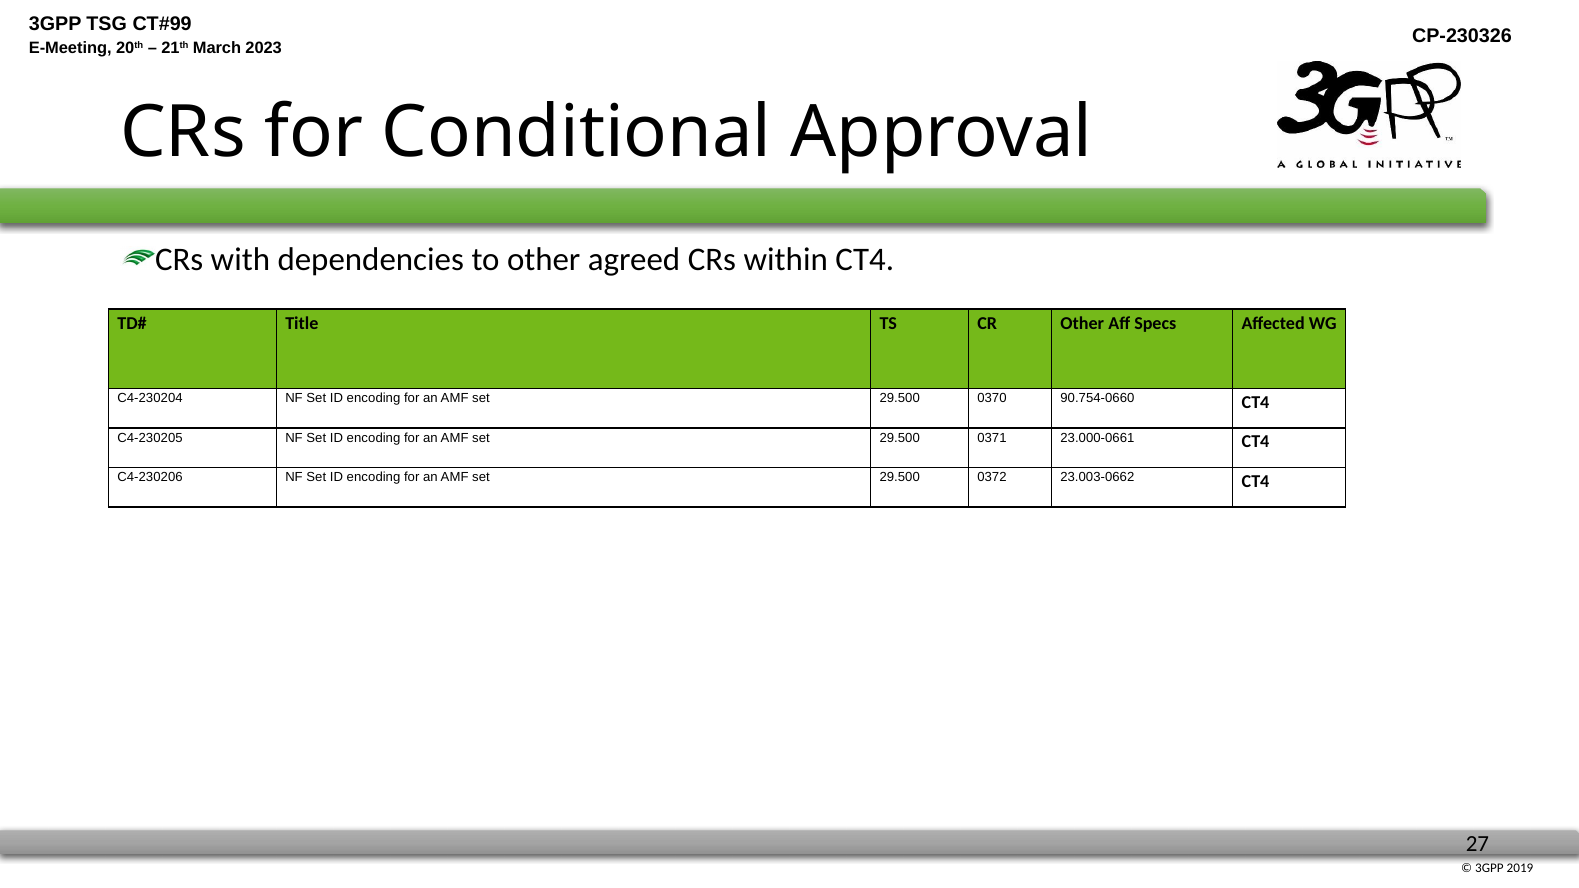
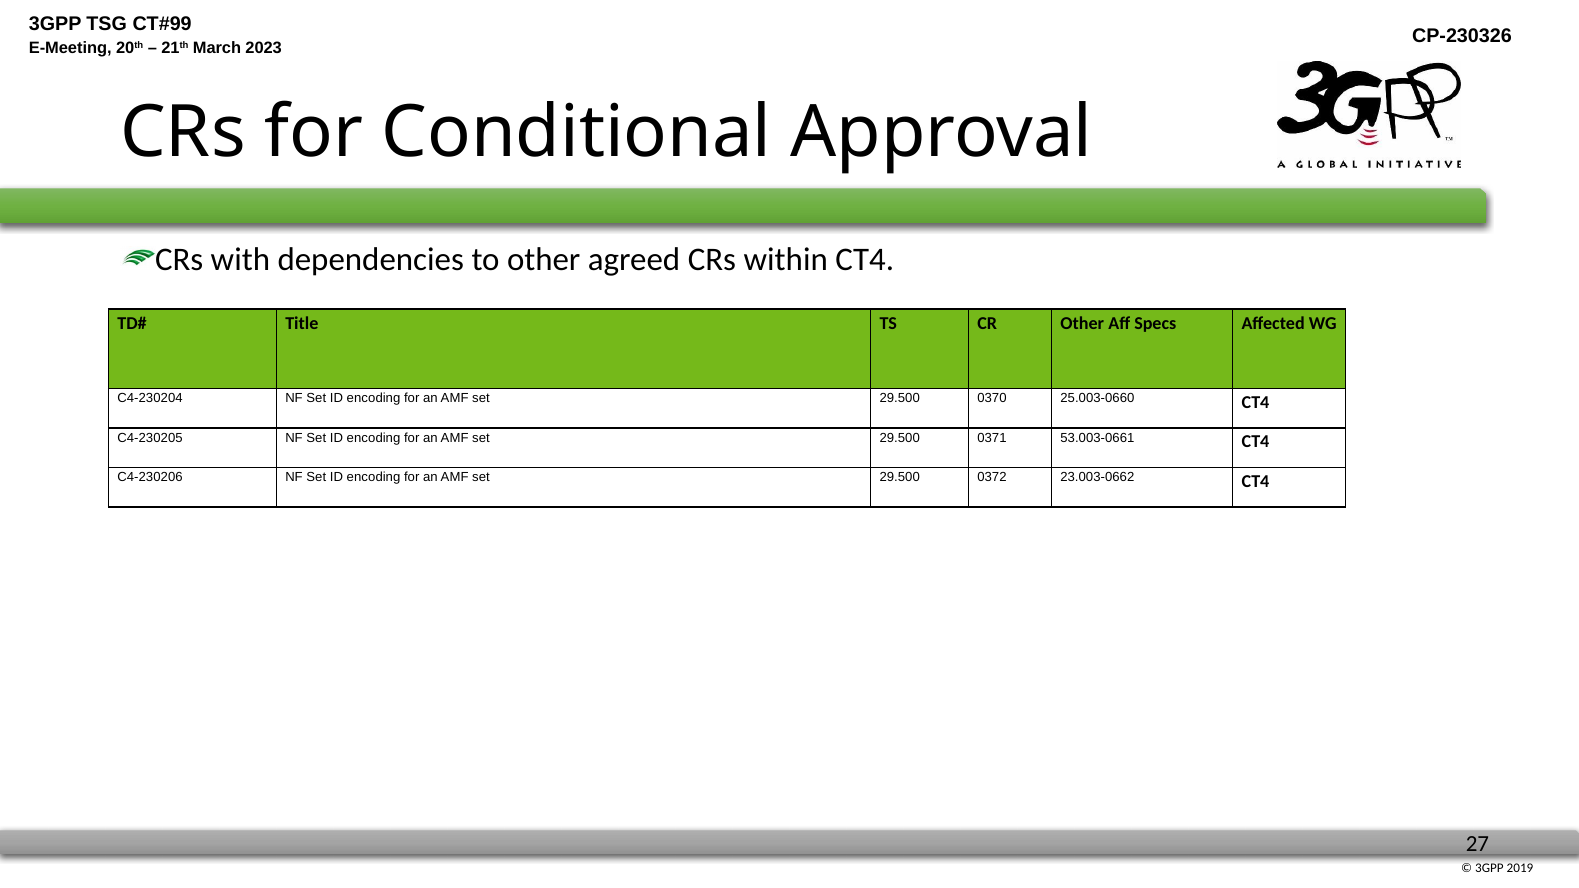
90.754-0660: 90.754-0660 -> 25.003-0660
23.000-0661: 23.000-0661 -> 53.003-0661
